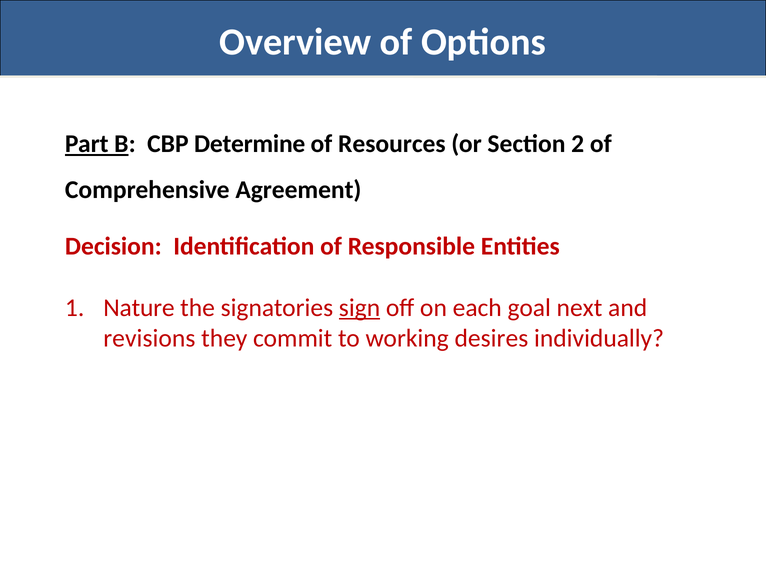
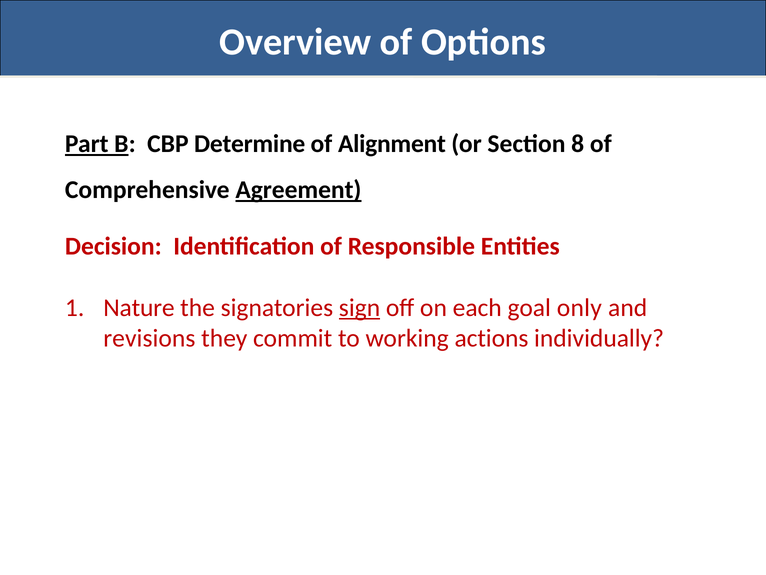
Resources: Resources -> Alignment
2: 2 -> 8
Agreement underline: none -> present
next: next -> only
desires: desires -> actions
